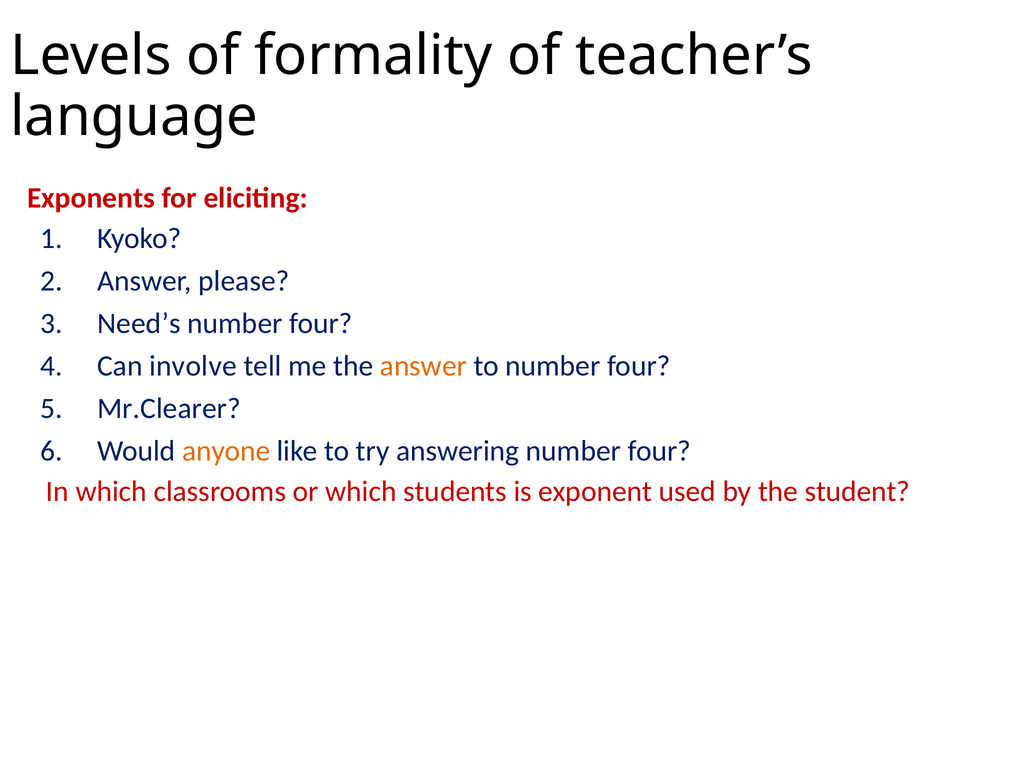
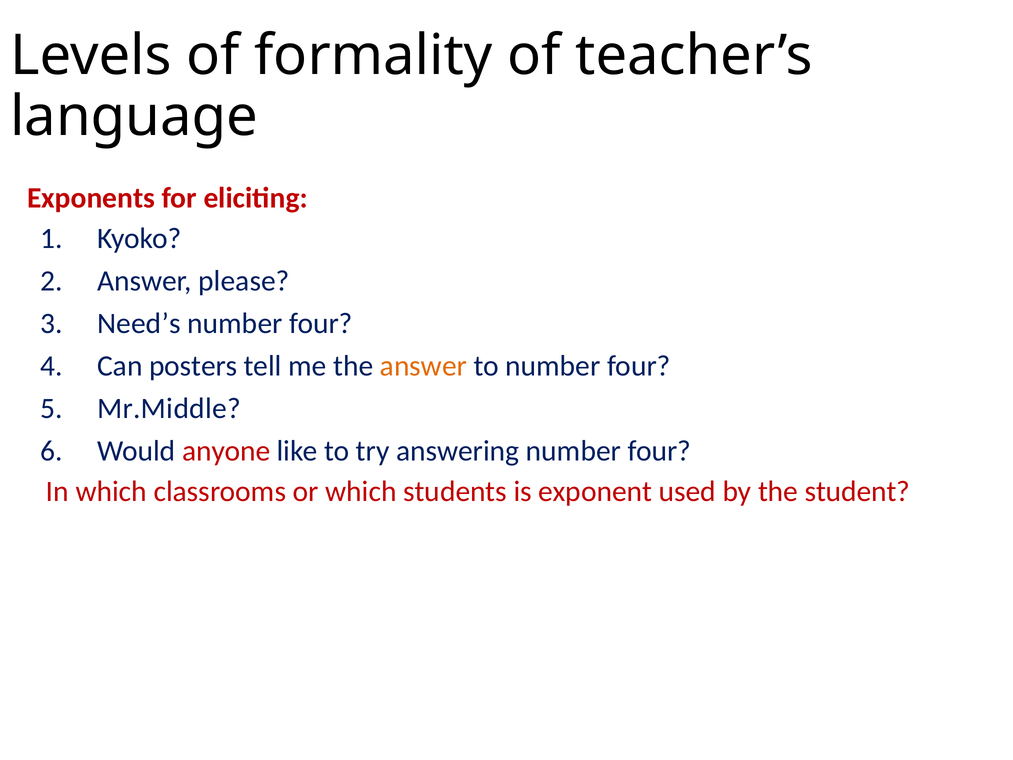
involve: involve -> posters
Mr.Clearer: Mr.Clearer -> Mr.Middle
anyone colour: orange -> red
